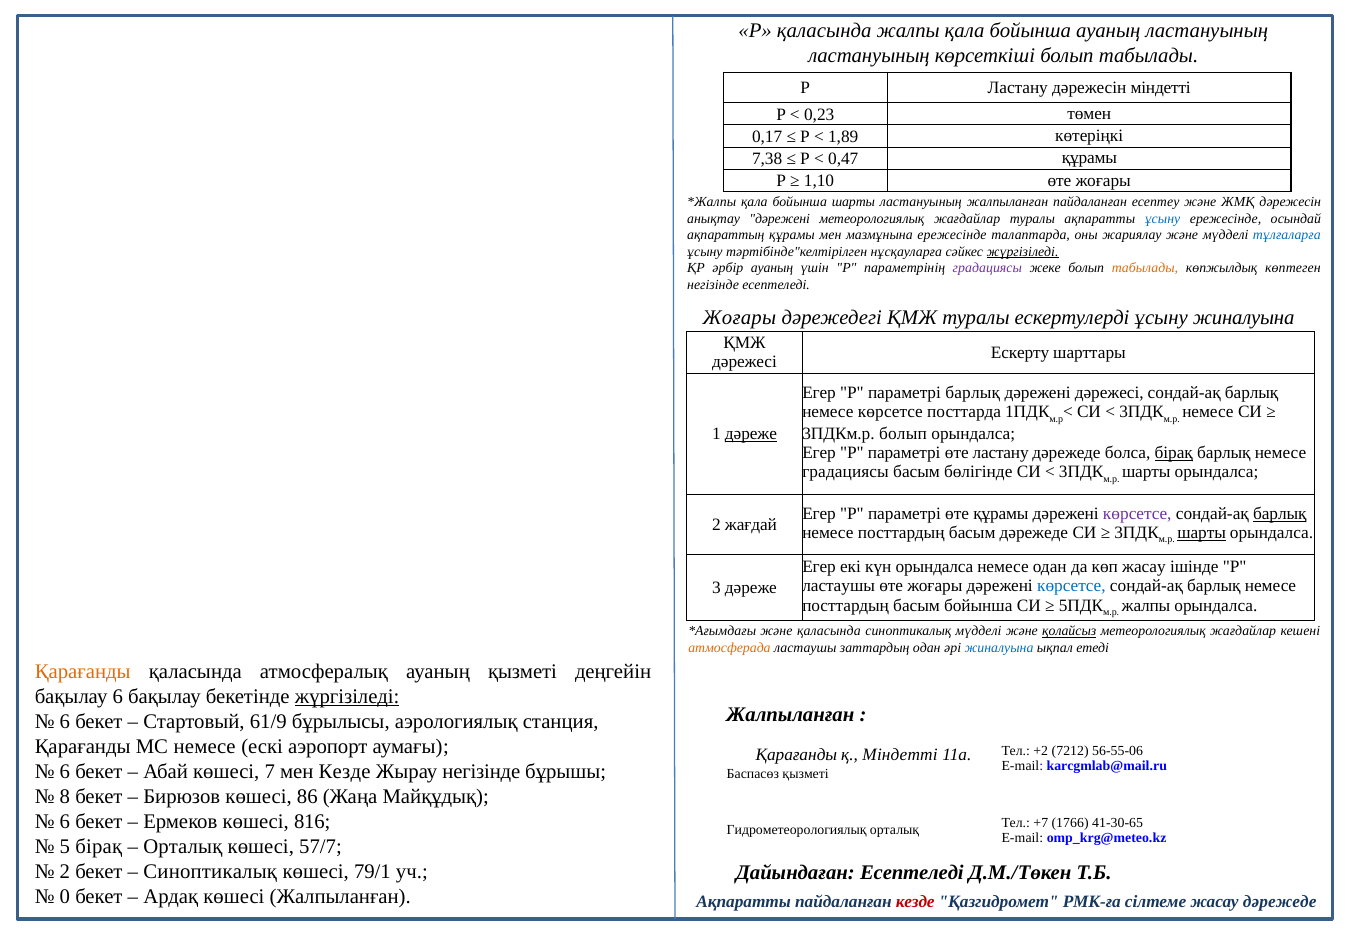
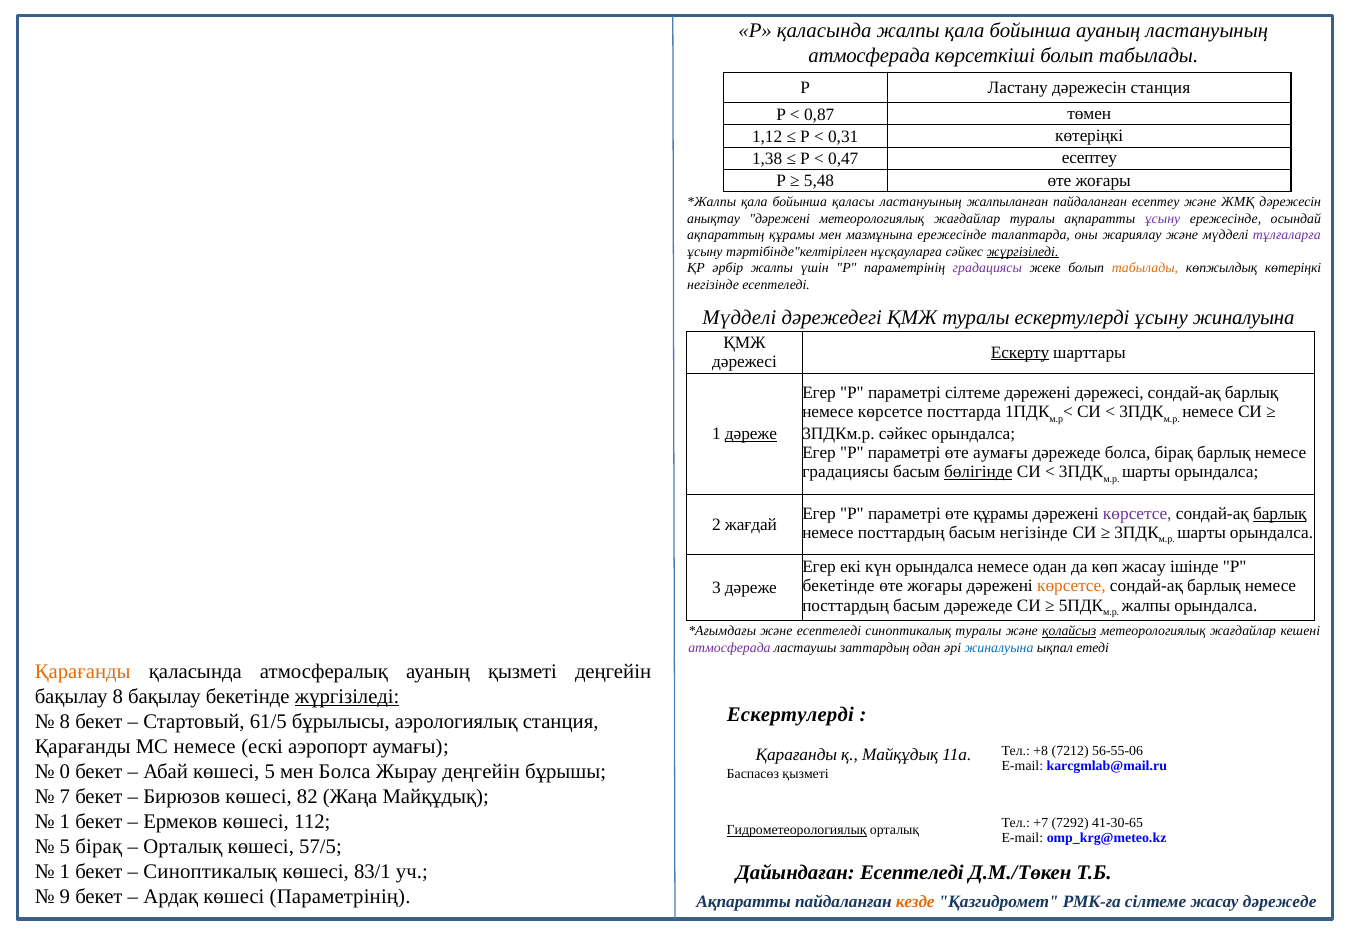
ластануының at (869, 55): ластануының -> атмосферада
дәрежесін міндетті: міндетті -> станция
0,23: 0,23 -> 0,87
0,17: 0,17 -> 1,12
1,89: 1,89 -> 0,31
7,38: 7,38 -> 1,38
0,47 құрамы: құрамы -> есептеу
1,10: 1,10 -> 5,48
бойынша шарты: шарты -> қаласы
ұсыну at (1163, 218) colour: blue -> purple
тұлғаларға colour: blue -> purple
әрбір ауаның: ауаның -> жалпы
көпжылдық көптеген: көптеген -> көтеріңкі
Жоғары at (739, 317): Жоғары -> Мүдделі
Ескерту underline: none -> present
параметрі барлық: барлық -> сілтеме
3ПДКм.р болып: болып -> сәйкес
өте ластану: ластану -> аумағы
бірақ at (1174, 453) underline: present -> none
бөлігінде underline: none -> present
басым дәрежеде: дәрежеде -> негізінде
шарты at (1202, 533) underline: present -> none
ластаушы at (839, 586): ластаушы -> бекетінде
көрсетсе at (1071, 586) colour: blue -> orange
басым бойынша: бойынша -> дәрежеде
және қаласында: қаласында -> есептеледі
синоптикалық мүдделі: мүдделі -> туралы
атмосферада at (729, 647) colour: orange -> purple
бақылау 6: 6 -> 8
Жалпыланған at (790, 714): Жалпыланған -> Ескертулерді
6 at (65, 721): 6 -> 8
61/9: 61/9 -> 61/5
+2: +2 -> +8
қ Міндетті: Міндетті -> Майқұдық
6 at (65, 771): 6 -> 0
көшесі 7: 7 -> 5
мен Кезде: Кезде -> Болса
Жырау негізінде: негізінде -> деңгейін
8: 8 -> 7
86: 86 -> 82
6 at (65, 821): 6 -> 1
816: 816 -> 112
1766: 1766 -> 7292
Гидрометеорологиялық underline: none -> present
57/7: 57/7 -> 57/5
2 at (65, 871): 2 -> 1
79/1: 79/1 -> 83/1
0: 0 -> 9
көшесі Жалпыланған: Жалпыланған -> Параметрінің
кезде at (915, 902) colour: red -> orange
